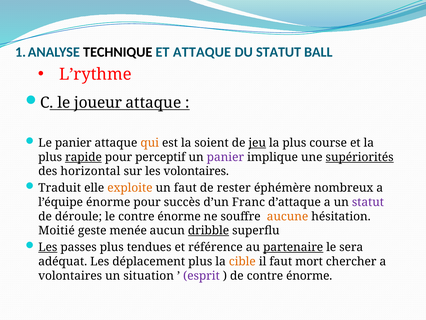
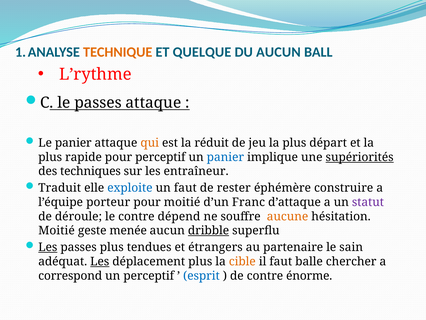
TECHNIQUE colour: black -> orange
ET ATTAQUE: ATTAQUE -> QUELQUE
DU STATUT: STATUT -> AUCUN
le joueur: joueur -> passes
soient: soient -> réduit
jeu underline: present -> none
course: course -> départ
rapide underline: present -> none
panier at (225, 157) colour: purple -> blue
horizontal: horizontal -> techniques
les volontaires: volontaires -> entraîneur
exploite colour: orange -> blue
nombreux: nombreux -> construire
l’équipe énorme: énorme -> porteur
pour succès: succès -> moitié
le contre énorme: énorme -> dépend
référence: référence -> étrangers
partenaire underline: present -> none
sera: sera -> sain
Les at (100, 261) underline: none -> present
mort: mort -> balle
volontaires at (70, 275): volontaires -> correspond
un situation: situation -> perceptif
esprit colour: purple -> blue
